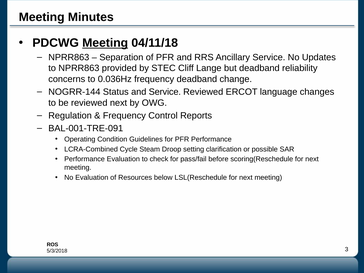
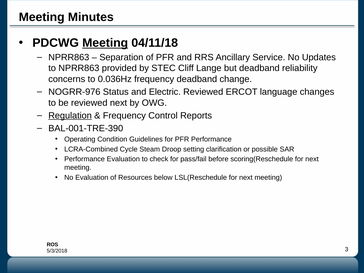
NOGRR-144: NOGRR-144 -> NOGRR-976
and Service: Service -> Electric
Regulation underline: none -> present
BAL-001-TRE-091: BAL-001-TRE-091 -> BAL-001-TRE-390
